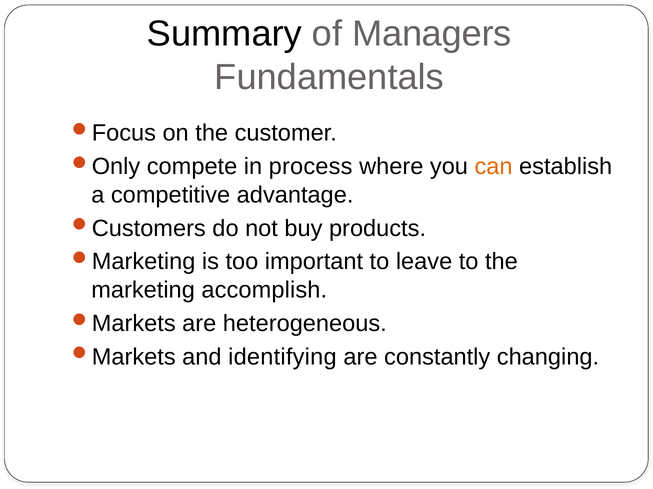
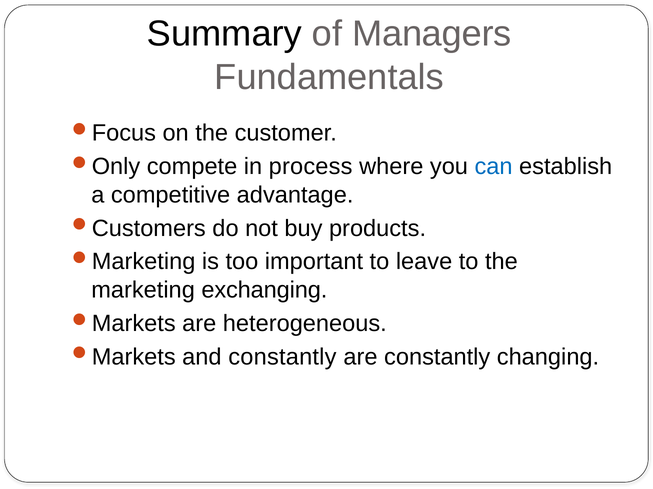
can colour: orange -> blue
accomplish: accomplish -> exchanging
and identifying: identifying -> constantly
